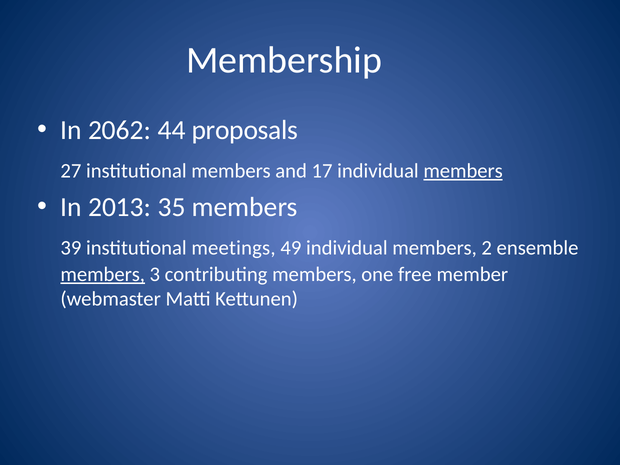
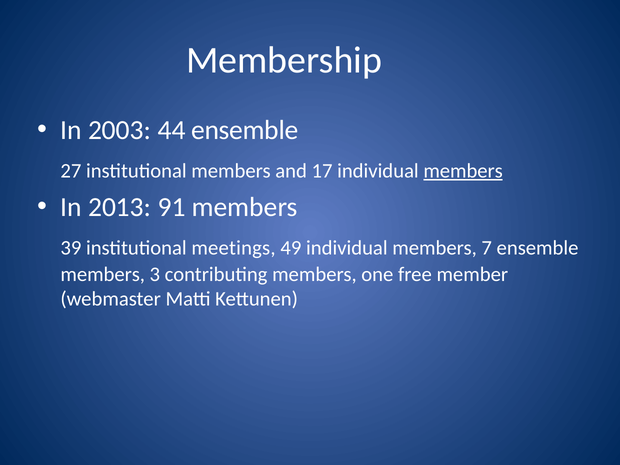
2062: 2062 -> 2003
44 proposals: proposals -> ensemble
35: 35 -> 91
2: 2 -> 7
members at (103, 274) underline: present -> none
